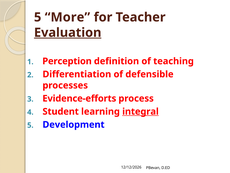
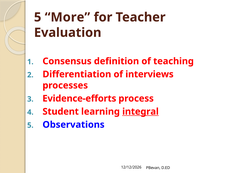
Evaluation underline: present -> none
Perception: Perception -> Consensus
defensible: defensible -> interviews
Development: Development -> Observations
